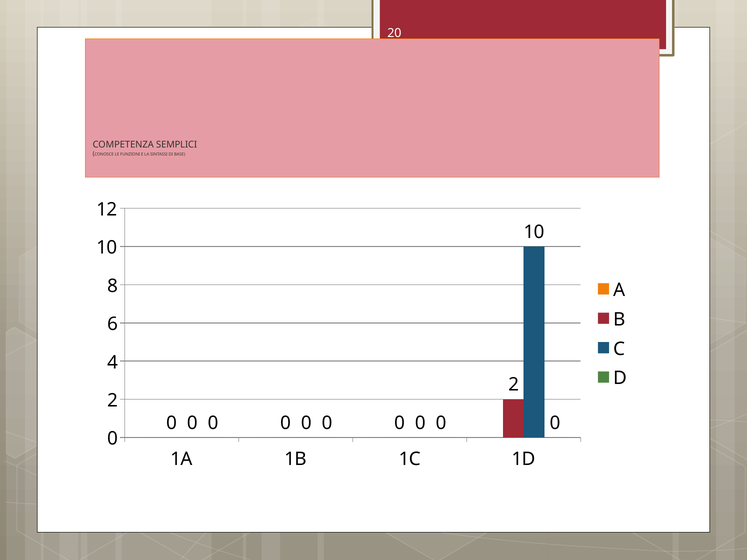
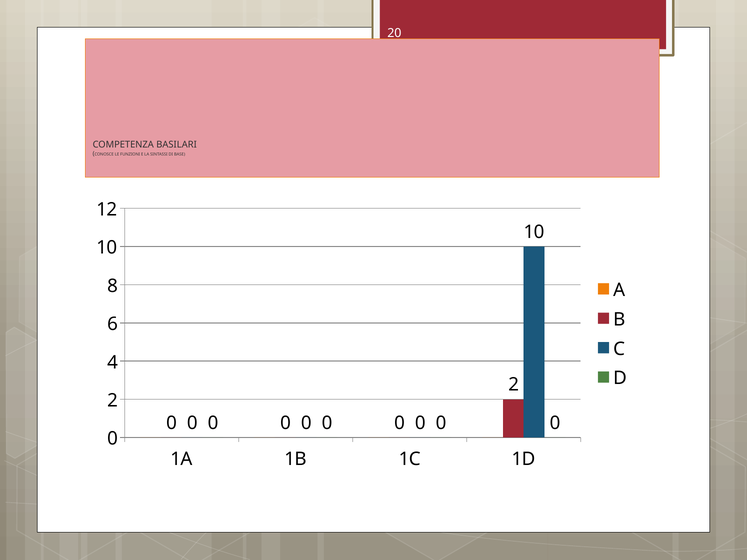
SEMPLICI: SEMPLICI -> BASILARI
